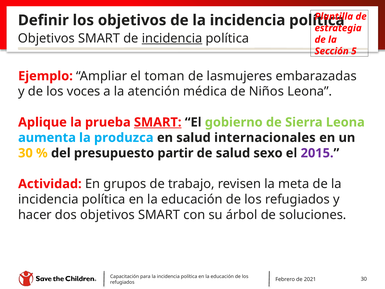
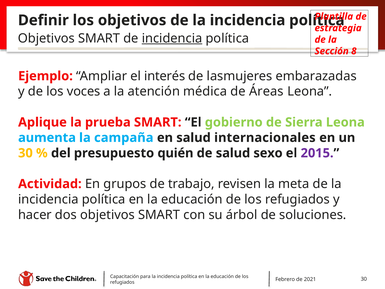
5: 5 -> 8
toman: toman -> interés
Niños: Niños -> Áreas
SMART at (158, 122) underline: present -> none
produzca: produzca -> campaña
partir: partir -> quién
